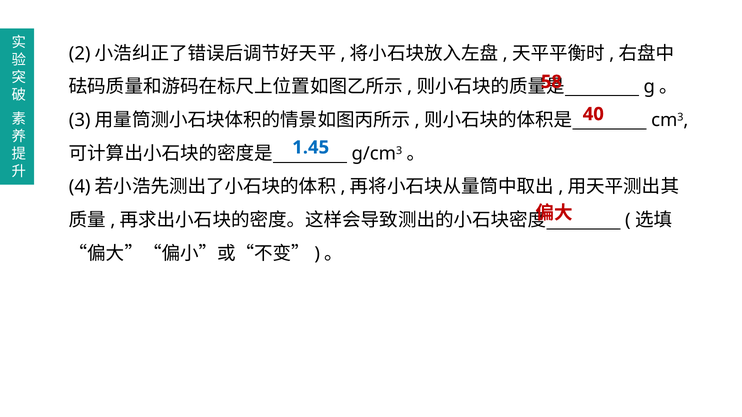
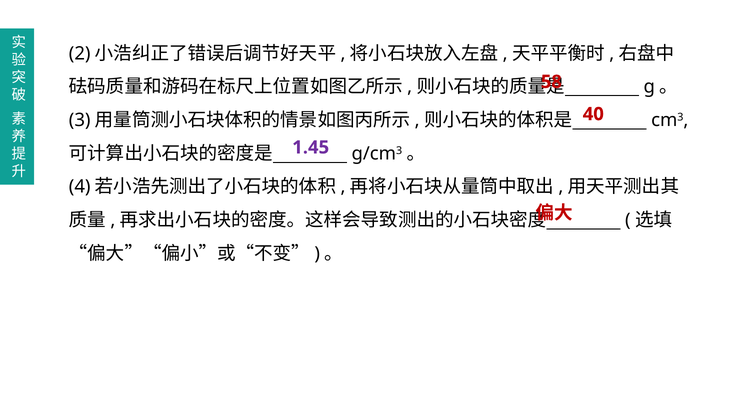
1.45 colour: blue -> purple
